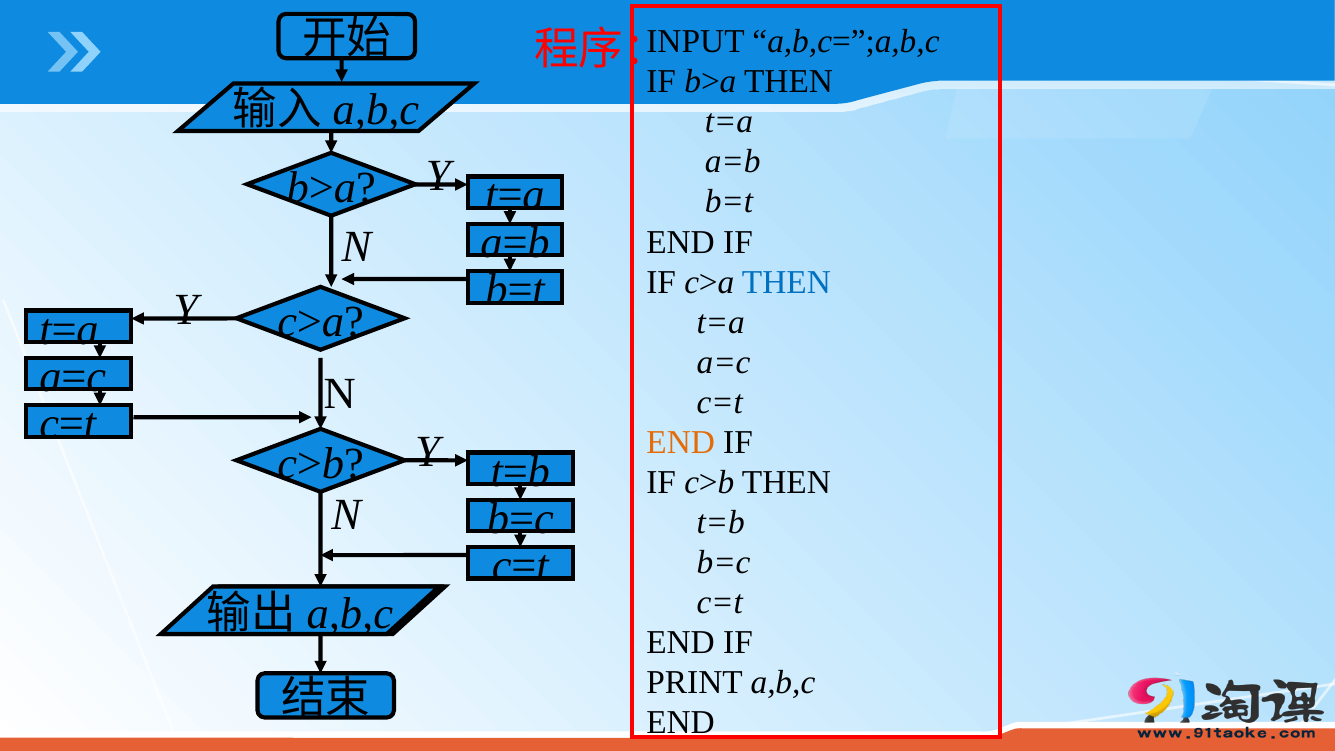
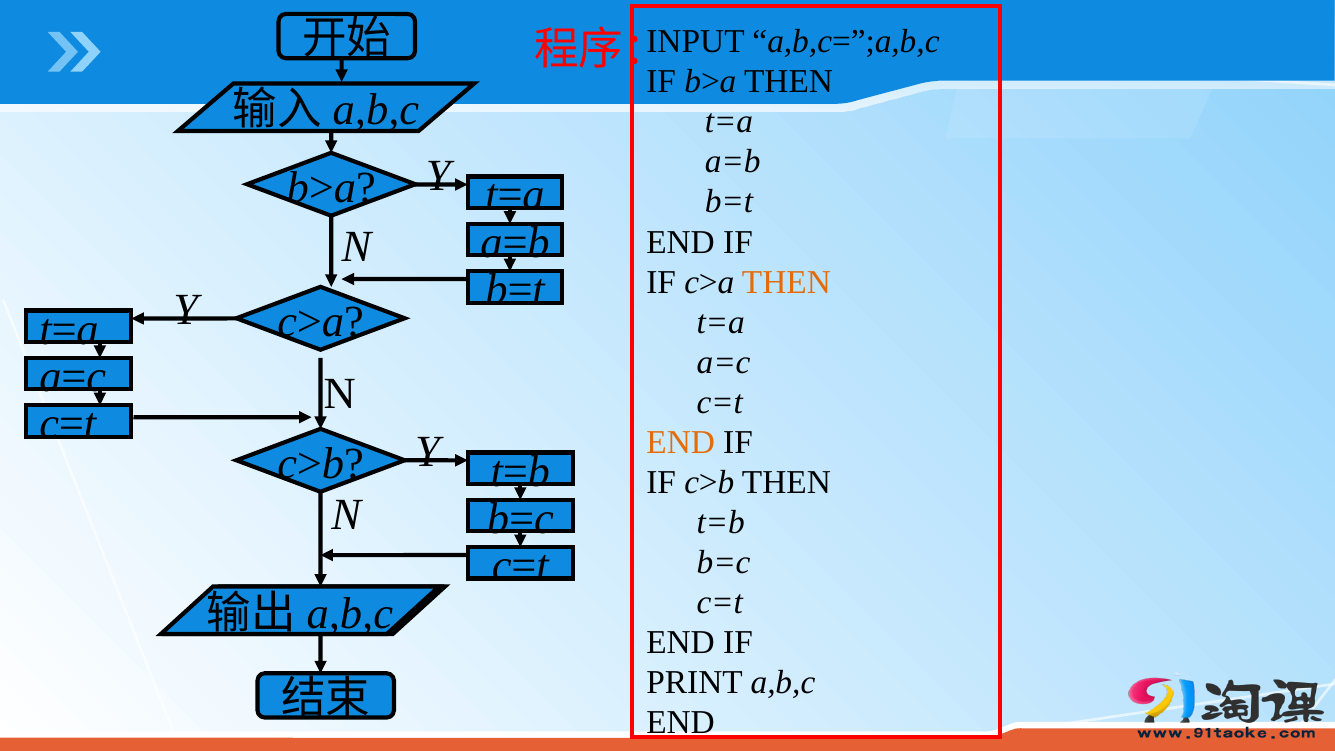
THEN at (786, 282) colour: blue -> orange
